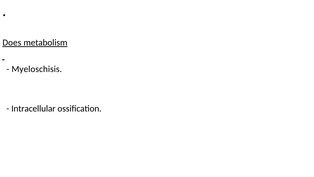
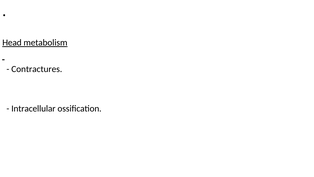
Does: Does -> Head
Myeloschisis: Myeloschisis -> Contractures
